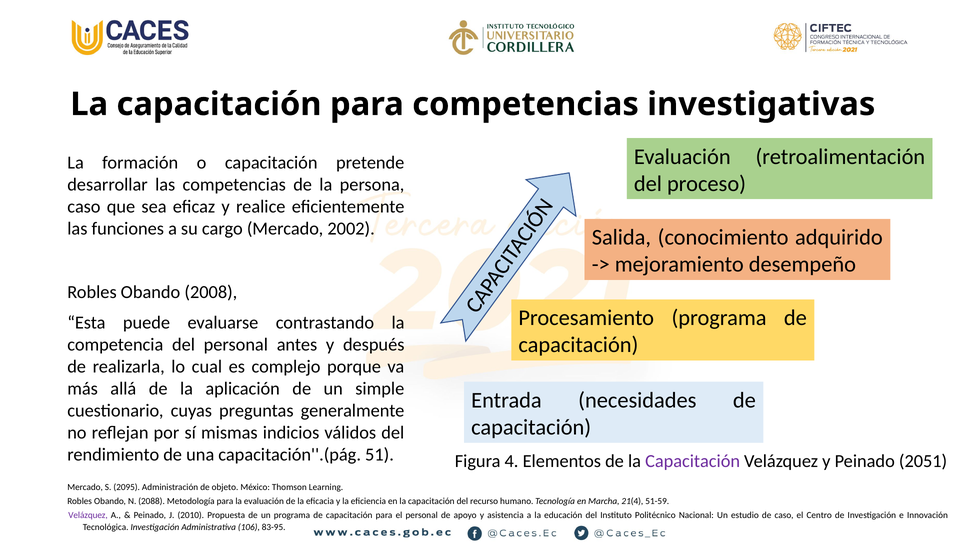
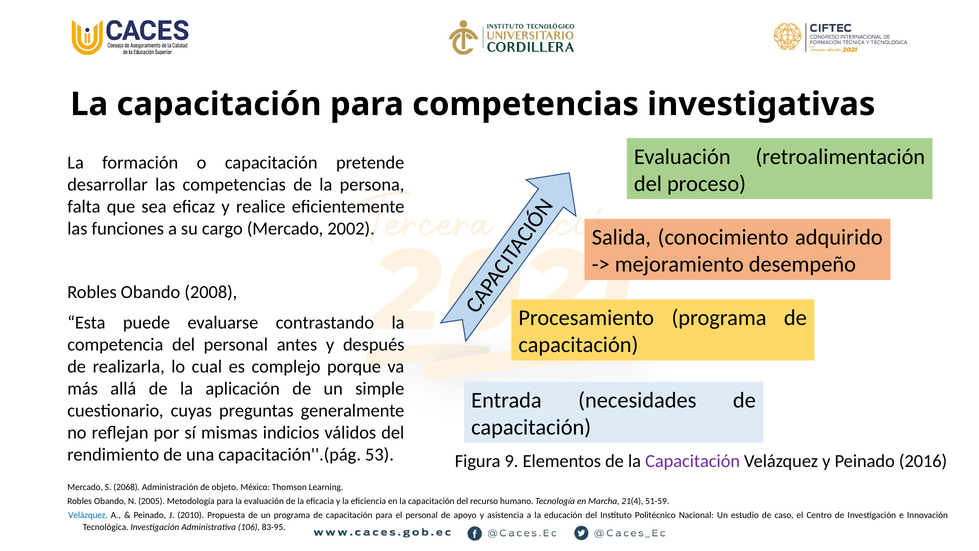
caso at (84, 207): caso -> falta
51: 51 -> 53
4: 4 -> 9
2051: 2051 -> 2016
2095: 2095 -> 2068
2088: 2088 -> 2005
Velázquez at (88, 515) colour: purple -> blue
